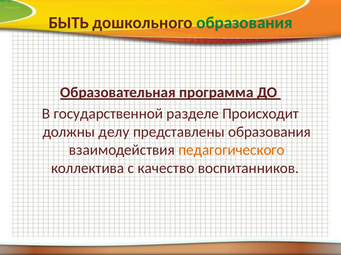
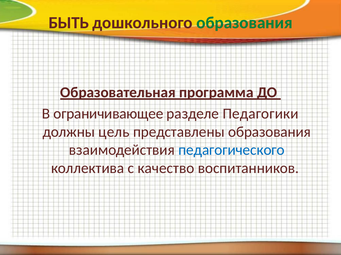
государственной: государственной -> ограничивающее
Происходит: Происходит -> Педагогики
делу: делу -> цель
педагогического colour: orange -> blue
